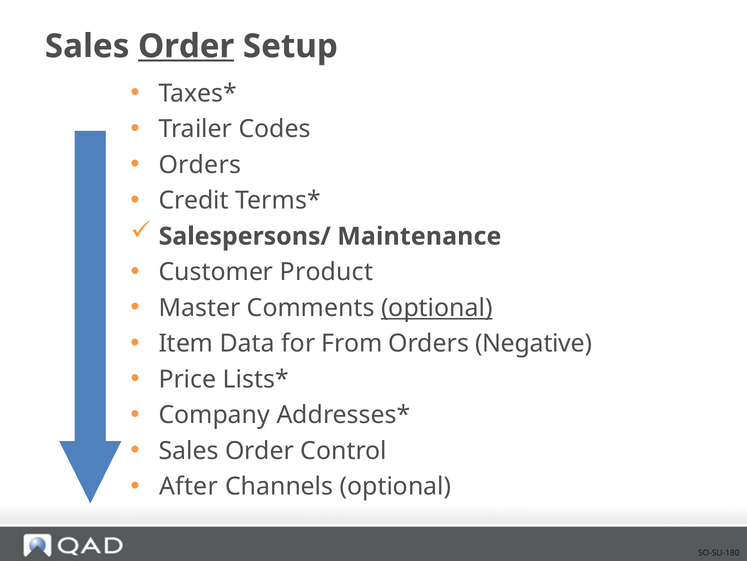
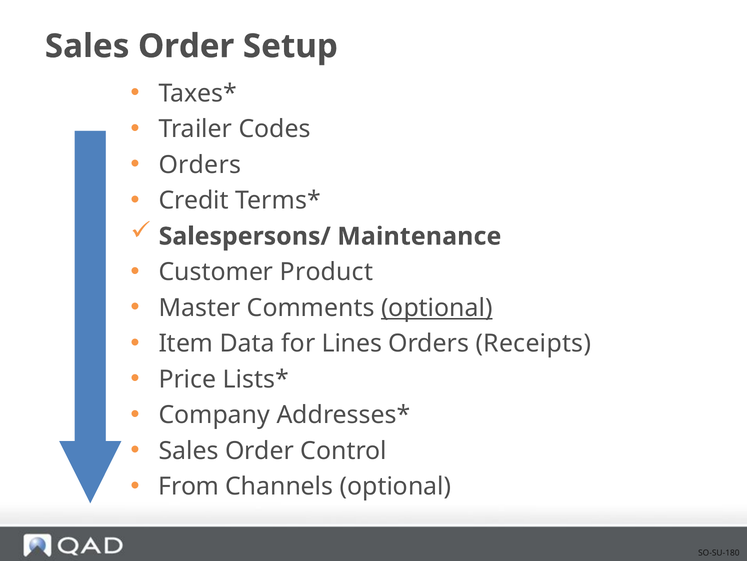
Order at (186, 46) underline: present -> none
From: From -> Lines
Negative: Negative -> Receipts
After: After -> From
